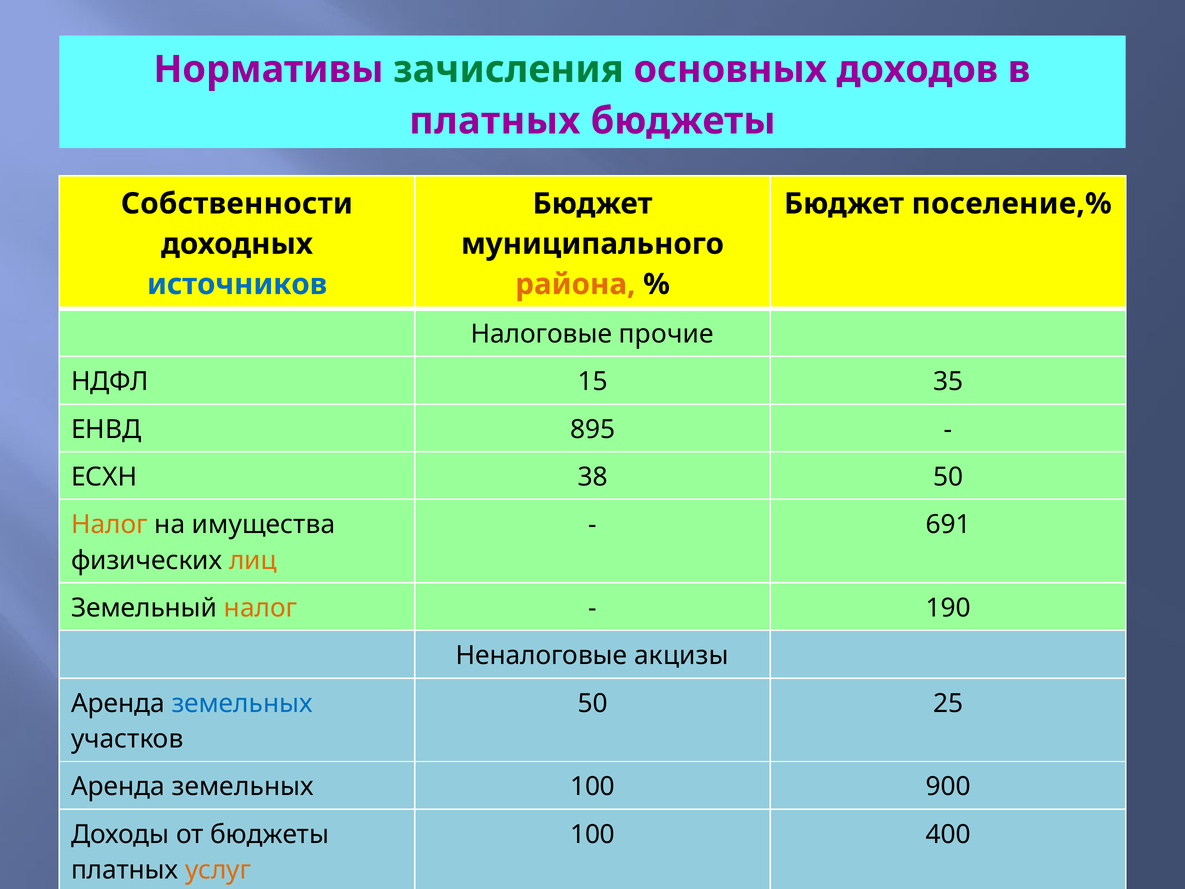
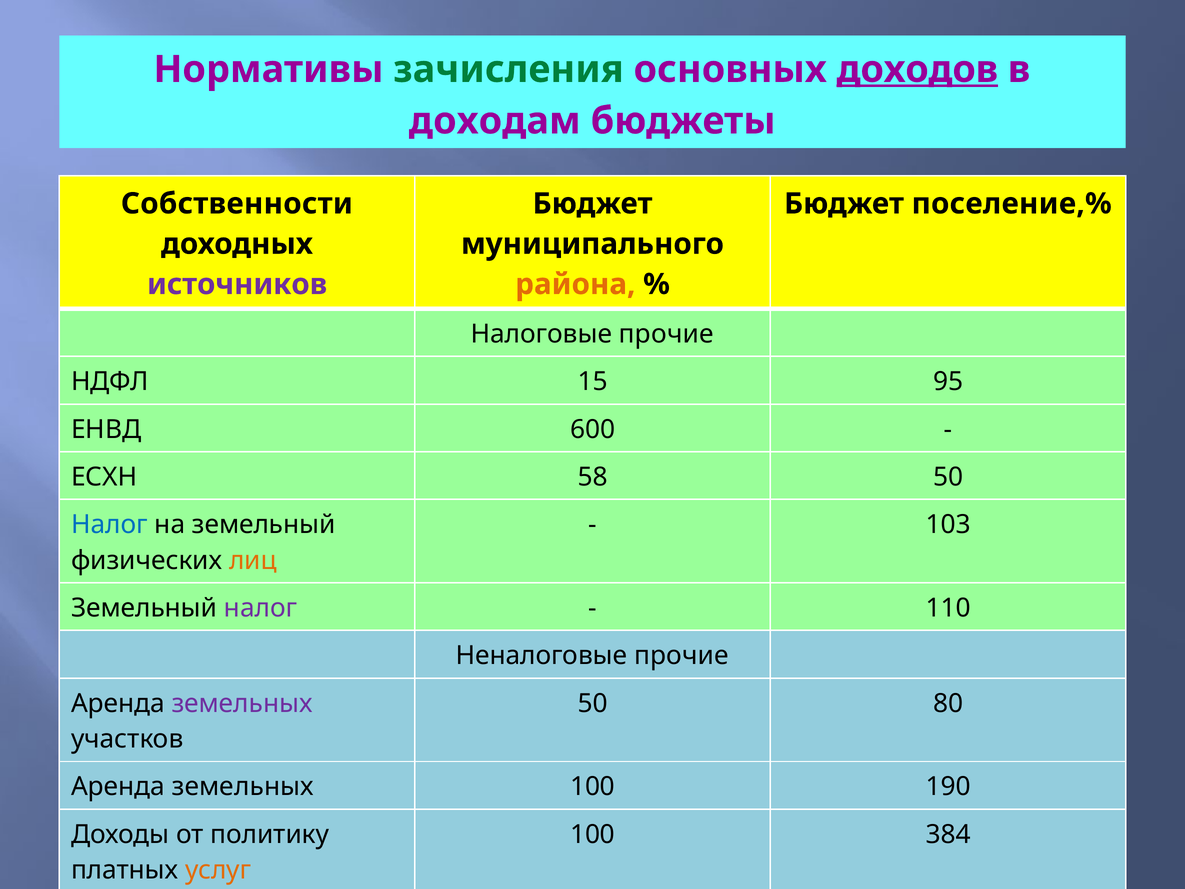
доходов underline: none -> present
платных at (495, 121): платных -> доходам
источников colour: blue -> purple
35: 35 -> 95
895: 895 -> 600
38: 38 -> 58
Налог at (109, 525) colour: orange -> blue
на имущества: имущества -> земельный
691: 691 -> 103
налог at (261, 608) colour: orange -> purple
190: 190 -> 110
Неналоговые акцизы: акцизы -> прочие
земельных at (242, 703) colour: blue -> purple
25: 25 -> 80
900: 900 -> 190
от бюджеты: бюджеты -> политику
400: 400 -> 384
